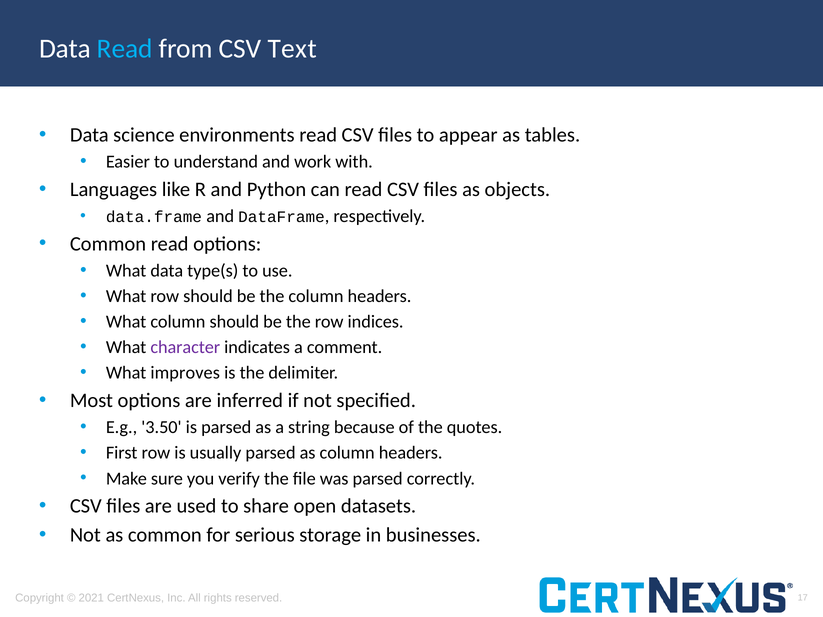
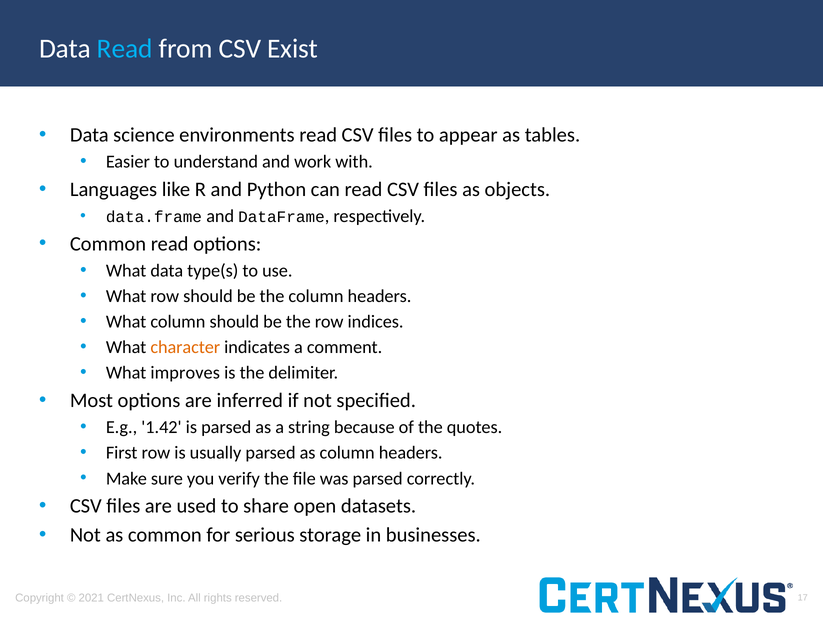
Text: Text -> Exist
character colour: purple -> orange
3.50: 3.50 -> 1.42
